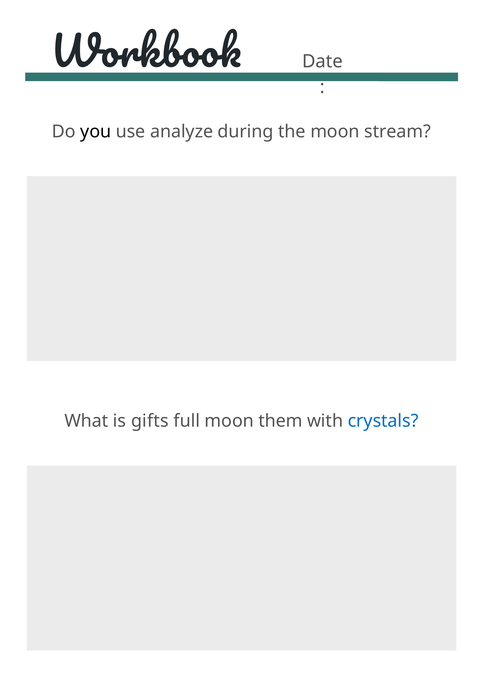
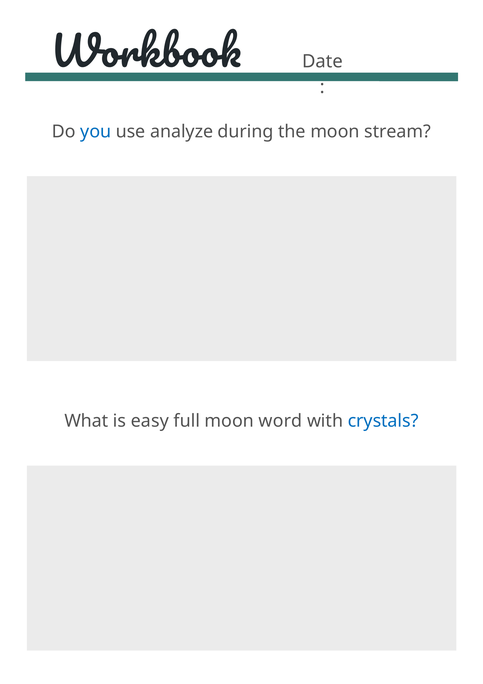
you colour: black -> blue
gifts: gifts -> easy
them: them -> word
